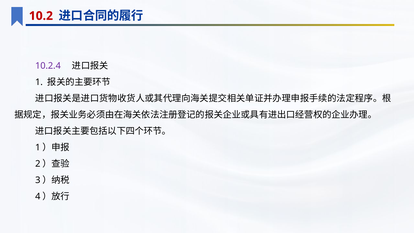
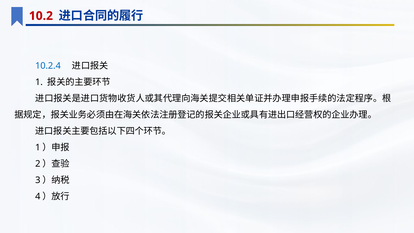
10.2.4 colour: purple -> blue
